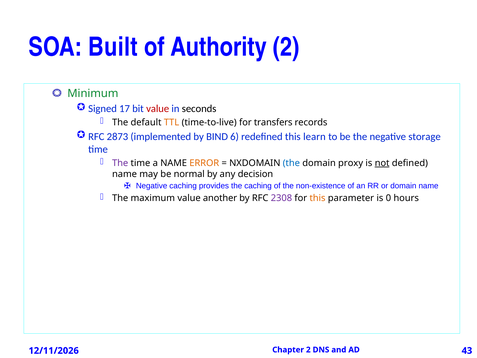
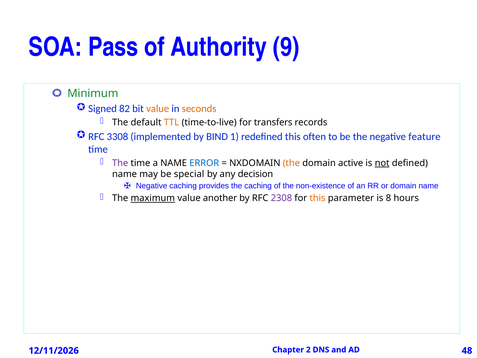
Built: Built -> Pass
Authority 2: 2 -> 9
17: 17 -> 82
value at (158, 109) colour: red -> orange
seconds colour: black -> orange
2873: 2873 -> 3308
6: 6 -> 1
learn: learn -> often
storage: storage -> feature
ERROR colour: orange -> blue
the at (291, 163) colour: blue -> orange
proxy: proxy -> active
normal: normal -> special
maximum underline: none -> present
0: 0 -> 8
43: 43 -> 48
